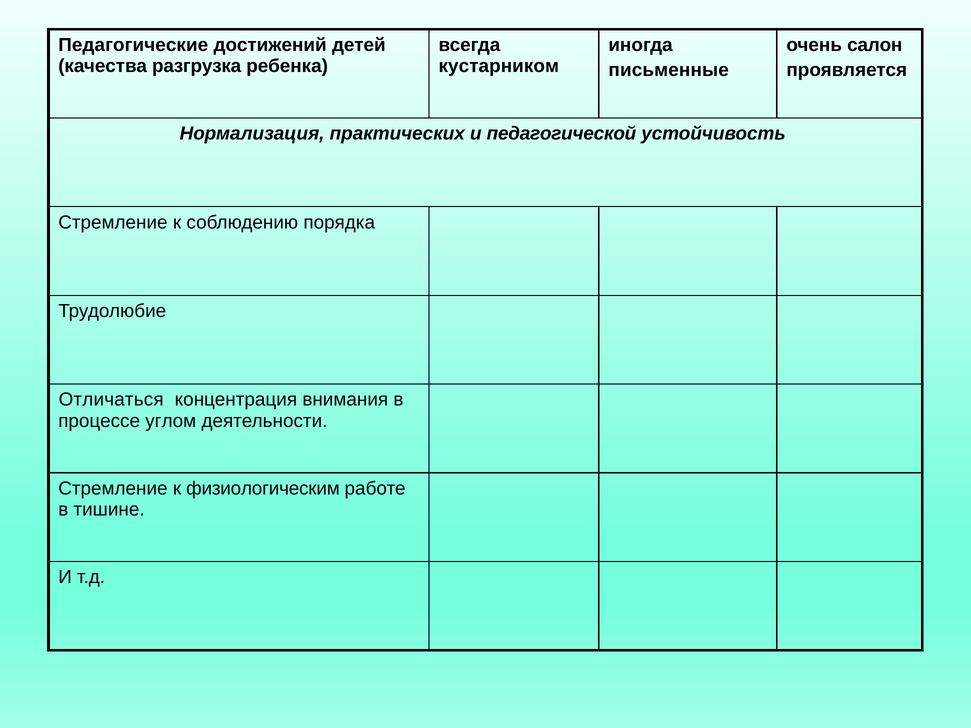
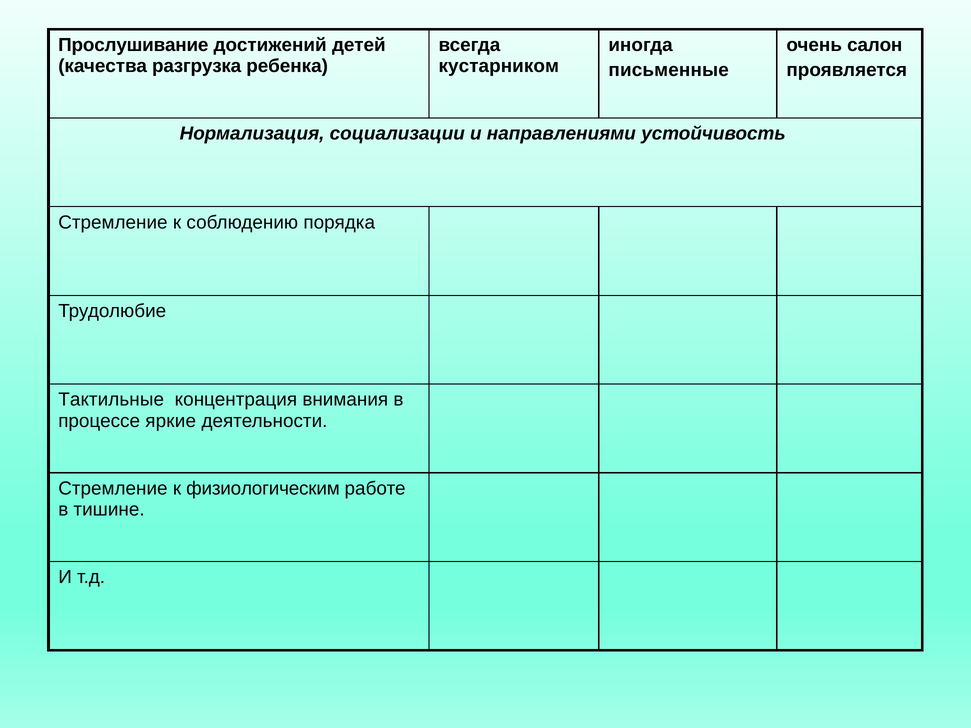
Педагогические: Педагогические -> Прослушивание
практических: практических -> социализации
педагогической: педагогической -> направлениями
Отличаться: Отличаться -> Тактильные
углом: углом -> яркие
